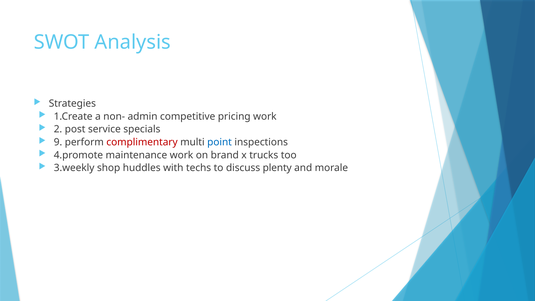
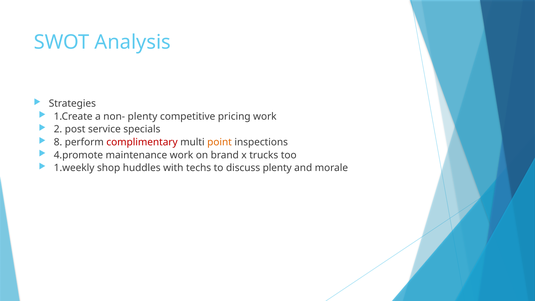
non- admin: admin -> plenty
9: 9 -> 8
point colour: blue -> orange
3.weekly: 3.weekly -> 1.weekly
